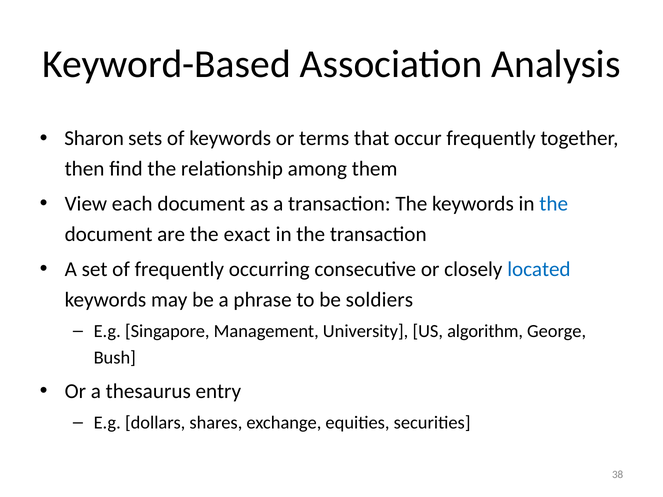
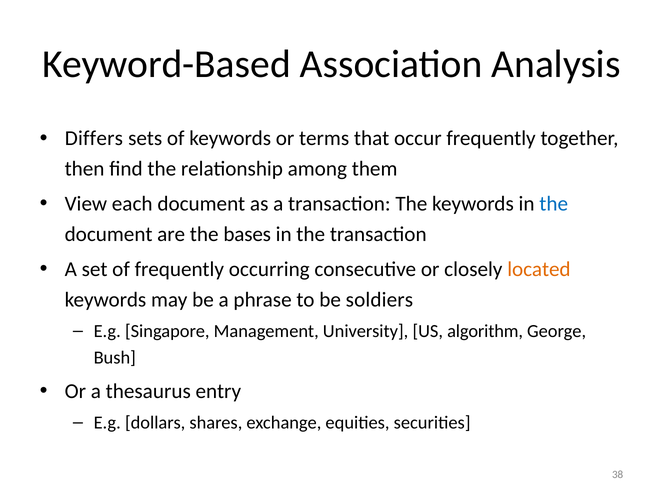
Sharon: Sharon -> Differs
exact: exact -> bases
located colour: blue -> orange
